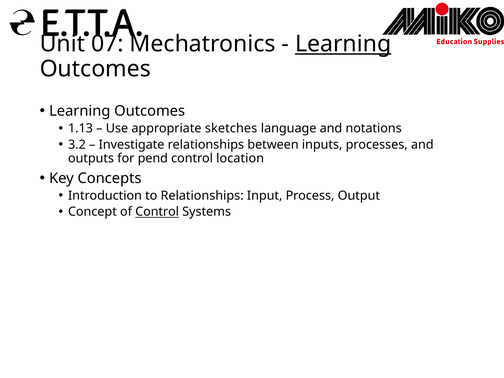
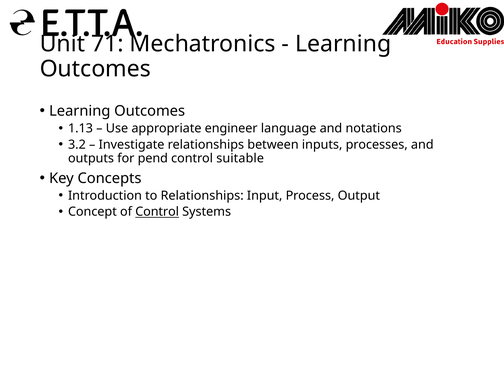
07: 07 -> 71
Learning at (343, 44) underline: present -> none
sketches: sketches -> engineer
location: location -> suitable
